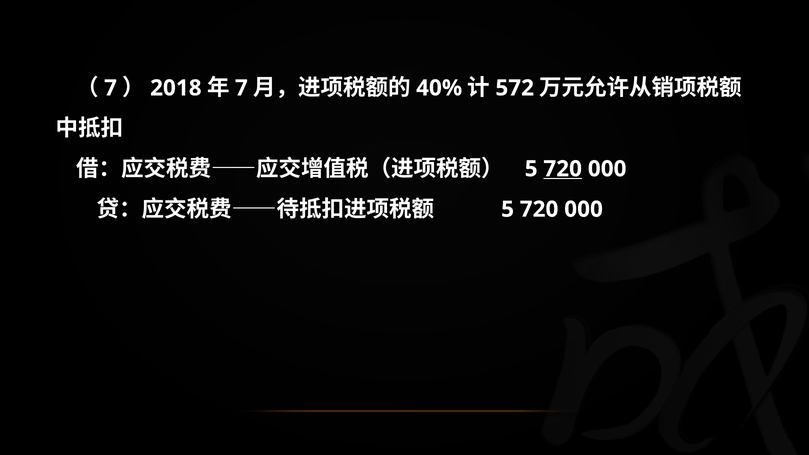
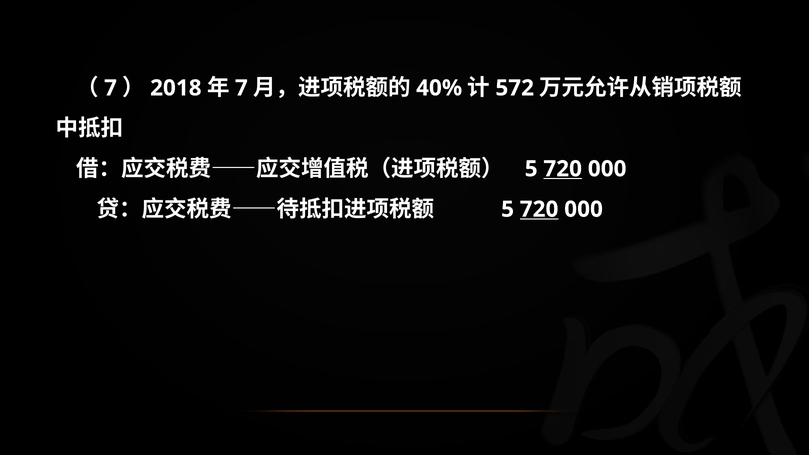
720 at (539, 209) underline: none -> present
